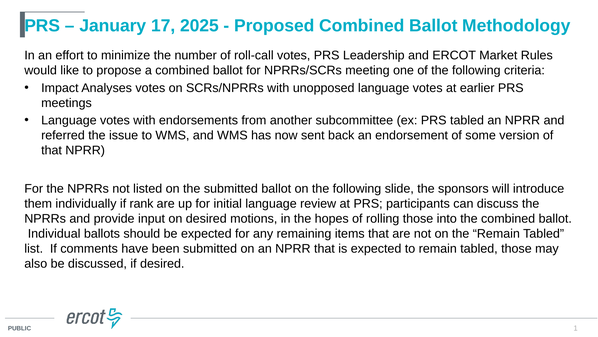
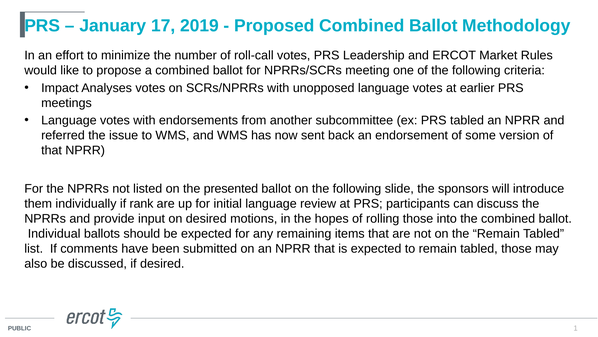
2025: 2025 -> 2019
the submitted: submitted -> presented
